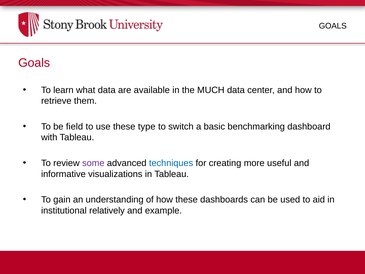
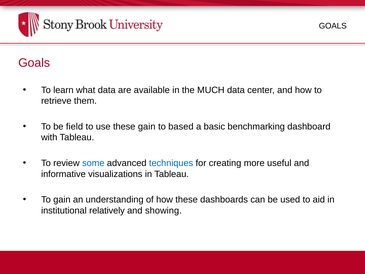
these type: type -> gain
switch: switch -> based
some colour: purple -> blue
example: example -> showing
